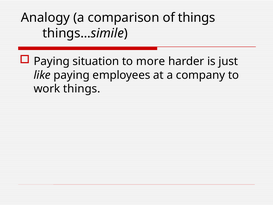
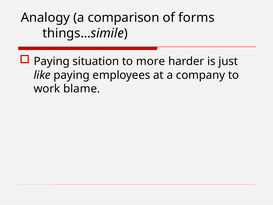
of things: things -> forms
work things: things -> blame
